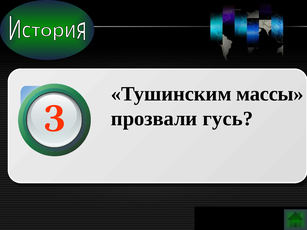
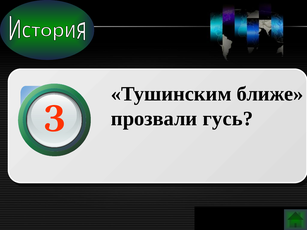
массы: массы -> ближе
